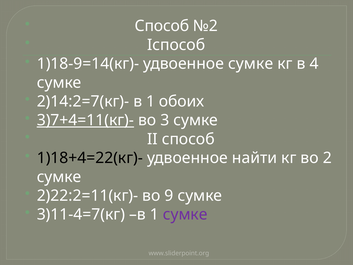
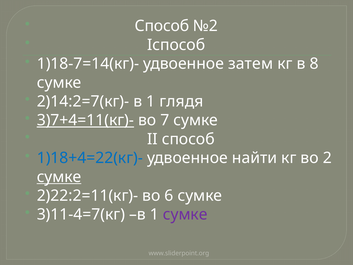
1)18-9=14(кг)-: 1)18-9=14(кг)- -> 1)18-7=14(кг)-
удвоенное сумке: сумке -> затем
4: 4 -> 8
обоих: обоих -> глядя
3: 3 -> 7
1)18+4=22(кг)- colour: black -> blue
сумке at (59, 177) underline: none -> present
9: 9 -> 6
